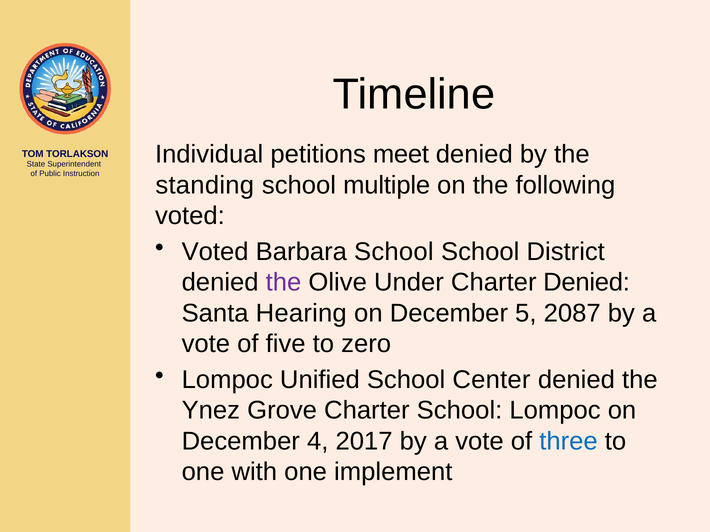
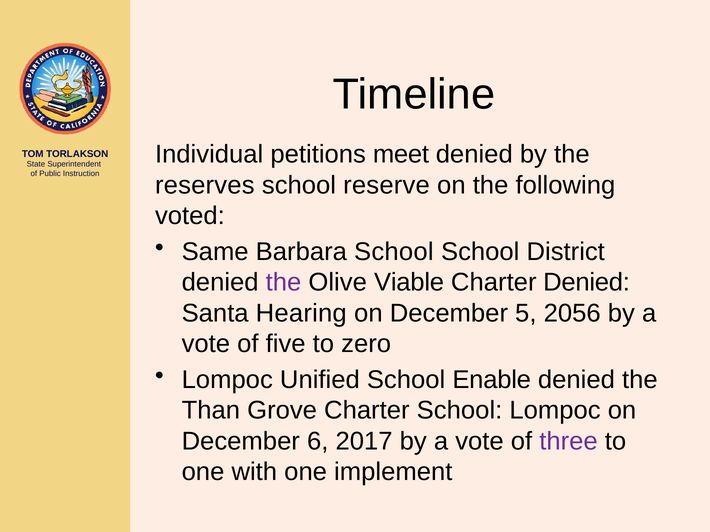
standing: standing -> reserves
multiple: multiple -> reserve
Voted at (215, 252): Voted -> Same
Under: Under -> Viable
2087: 2087 -> 2056
Center: Center -> Enable
Ynez: Ynez -> Than
4: 4 -> 6
three colour: blue -> purple
